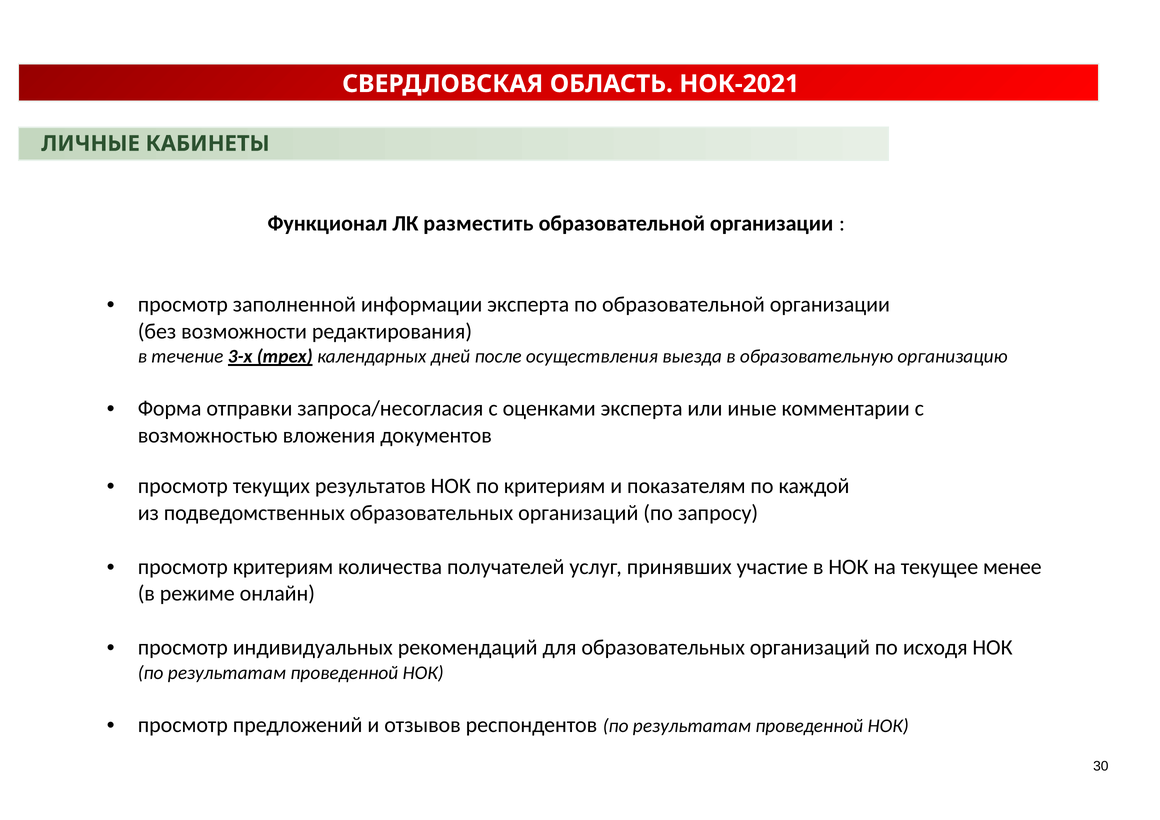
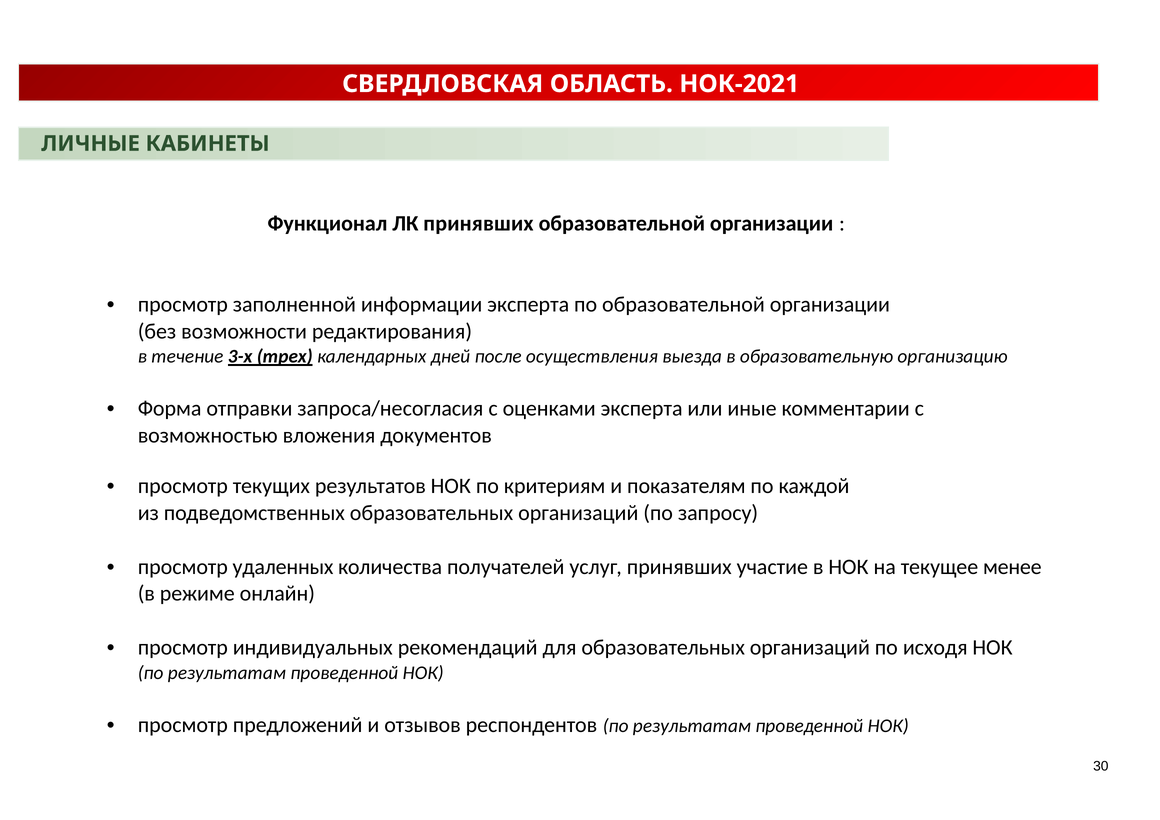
ЛК разместить: разместить -> принявших
просмотр критериям: критериям -> удаленных
